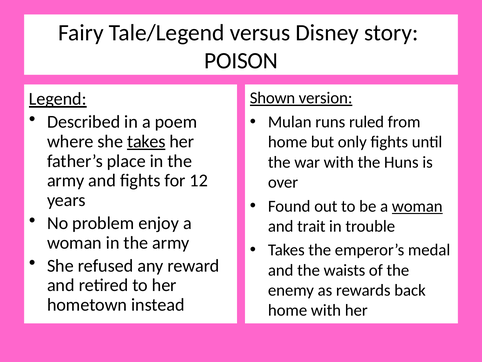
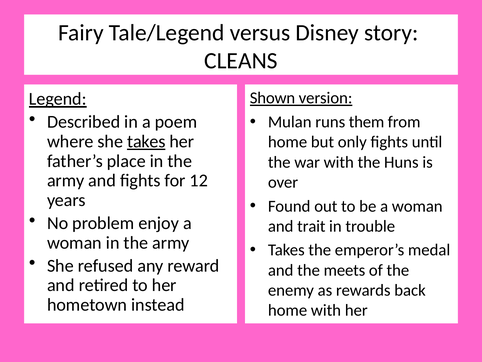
POISON: POISON -> CLEANS
ruled: ruled -> them
woman at (417, 206) underline: present -> none
waists: waists -> meets
